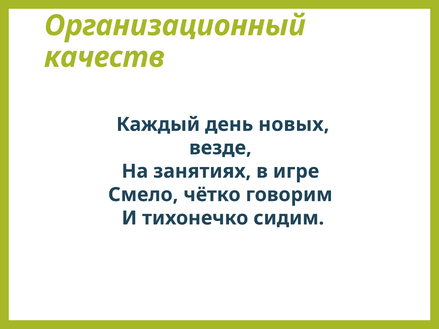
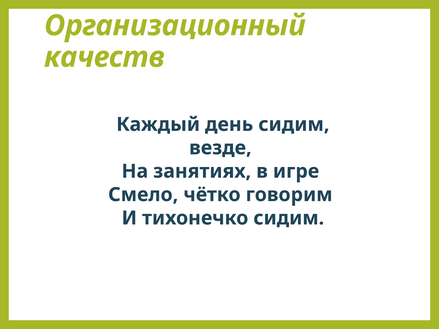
день новых: новых -> сидим
